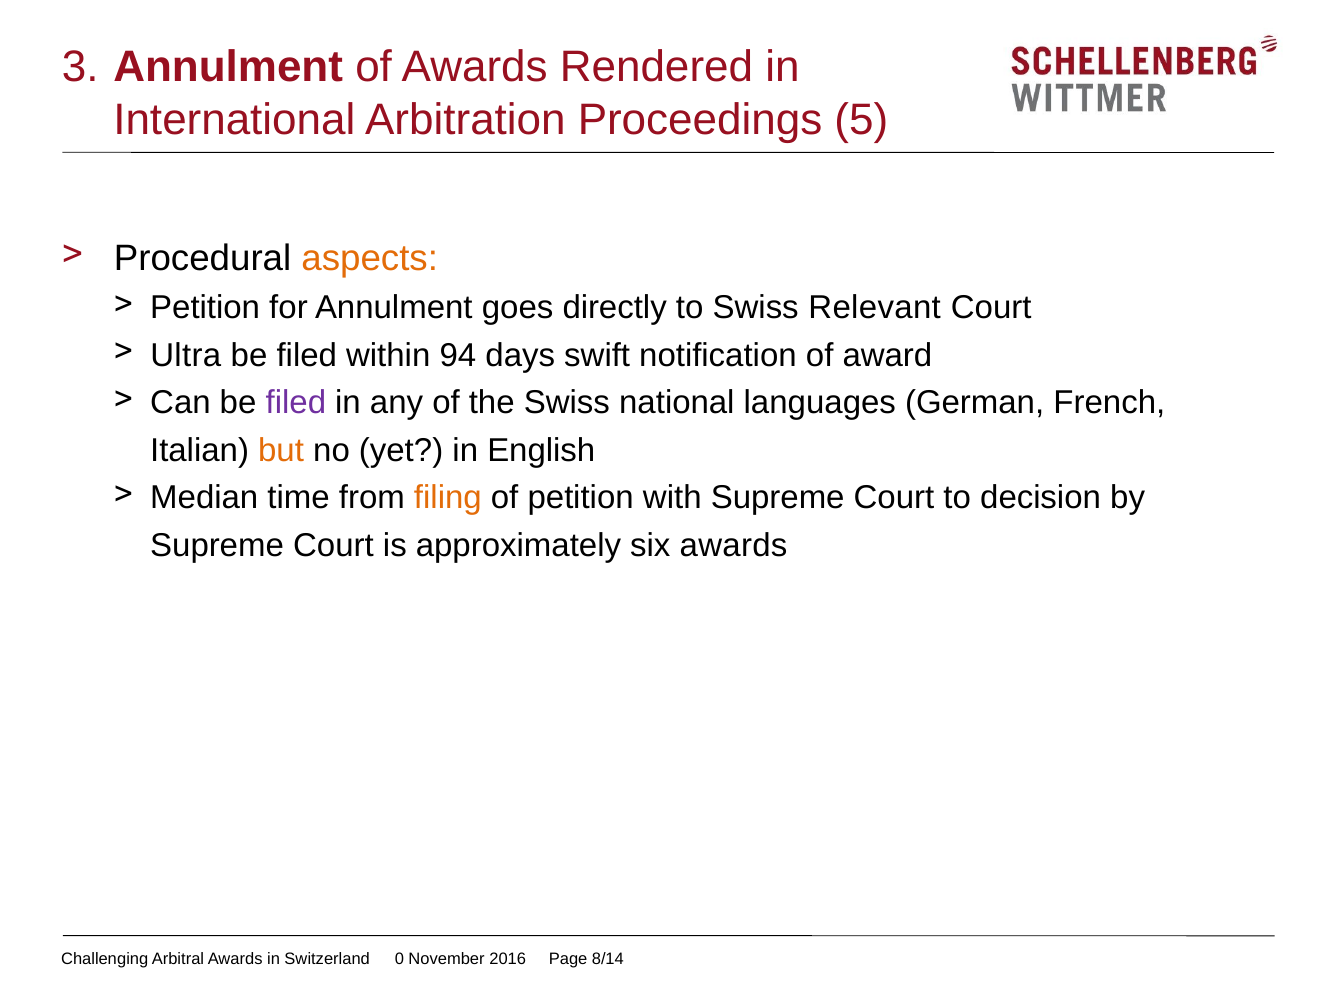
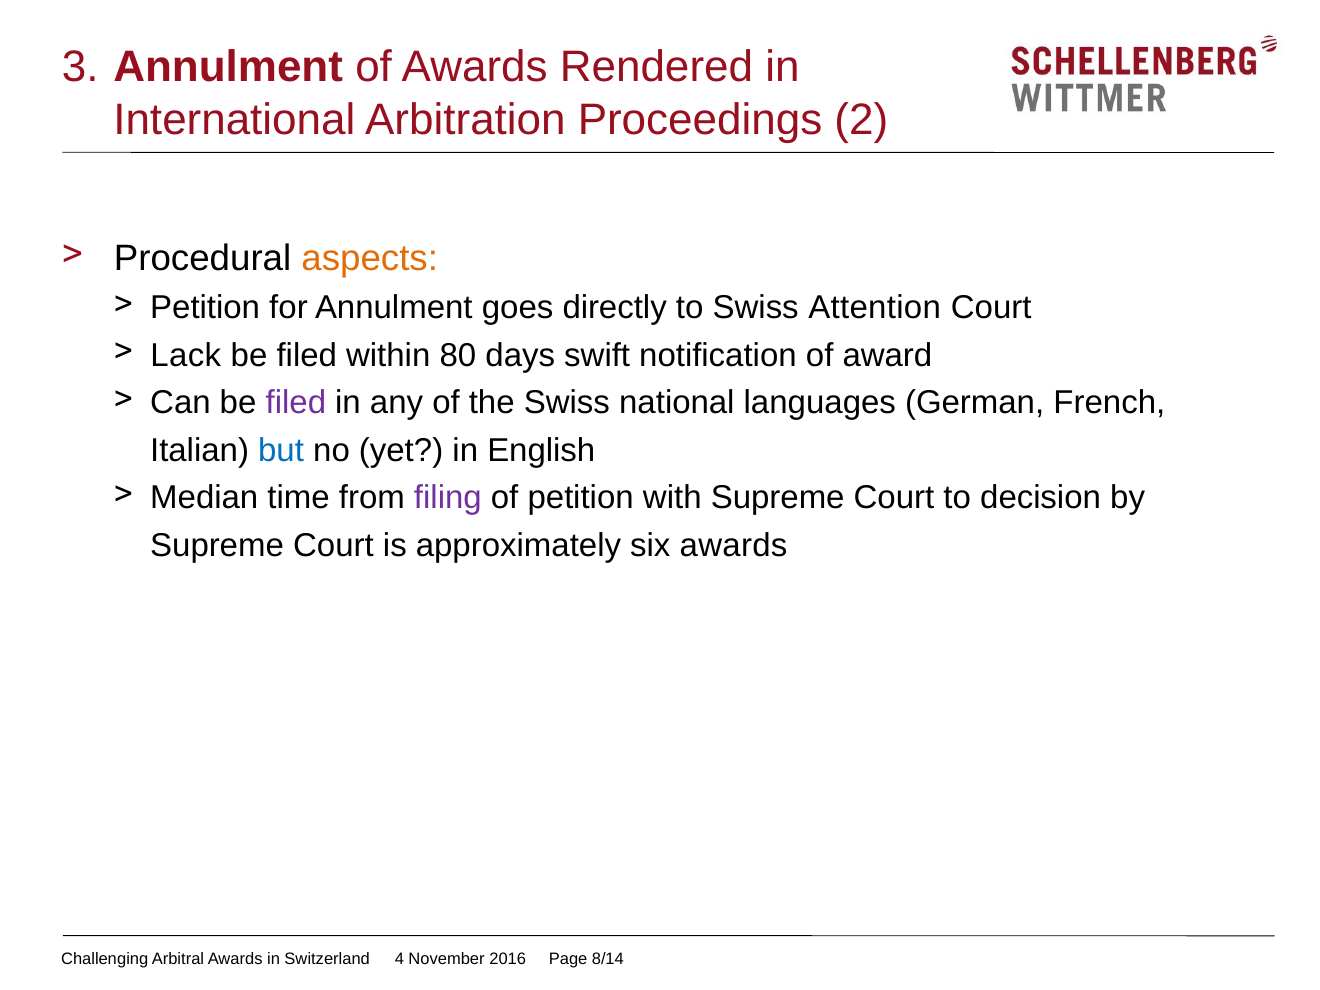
5: 5 -> 2
Relevant: Relevant -> Attention
Ultra: Ultra -> Lack
94: 94 -> 80
but colour: orange -> blue
filing colour: orange -> purple
0: 0 -> 4
